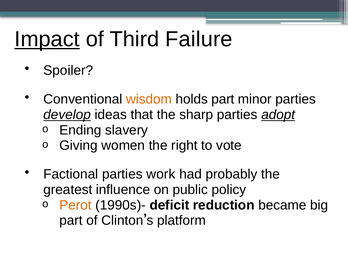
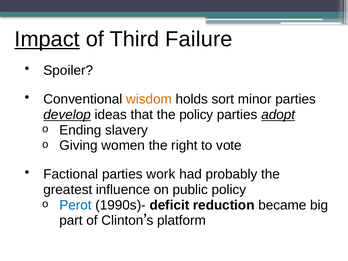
holds part: part -> sort
the sharp: sharp -> policy
Perot colour: orange -> blue
